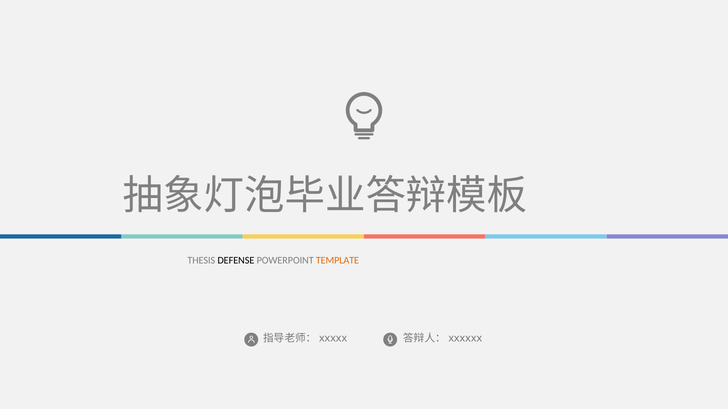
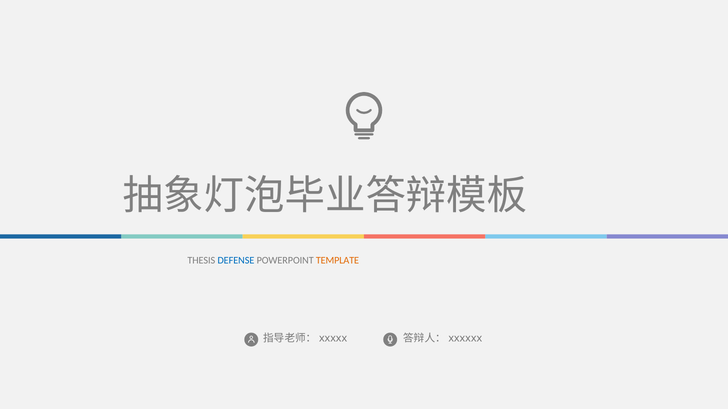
DEFENSE colour: black -> blue
